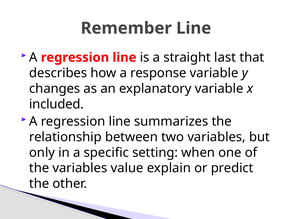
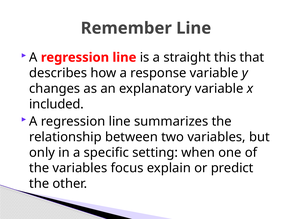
last: last -> this
value: value -> focus
